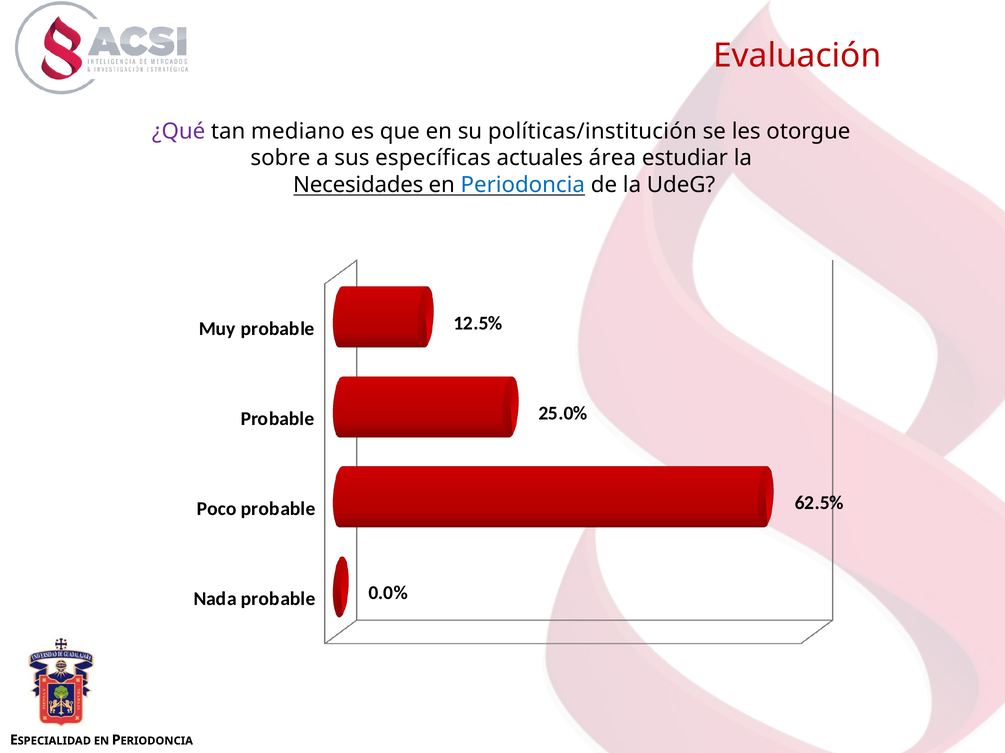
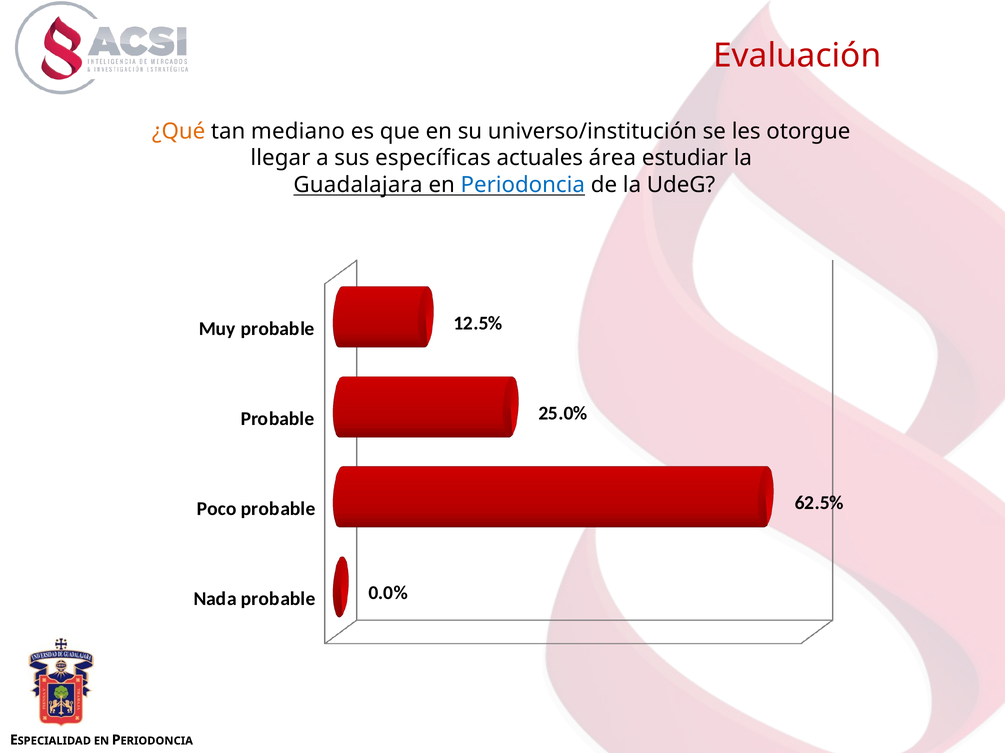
¿Qué colour: purple -> orange
políticas/institución: políticas/institución -> universo/institución
sobre: sobre -> llegar
Necesidades: Necesidades -> Guadalajara
